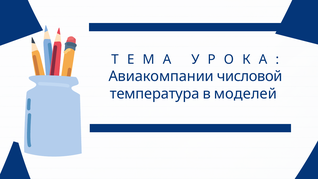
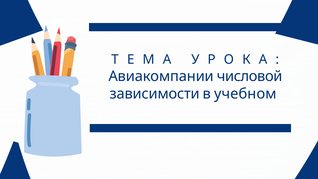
температура: температура -> зависимости
моделей: моделей -> учебном
